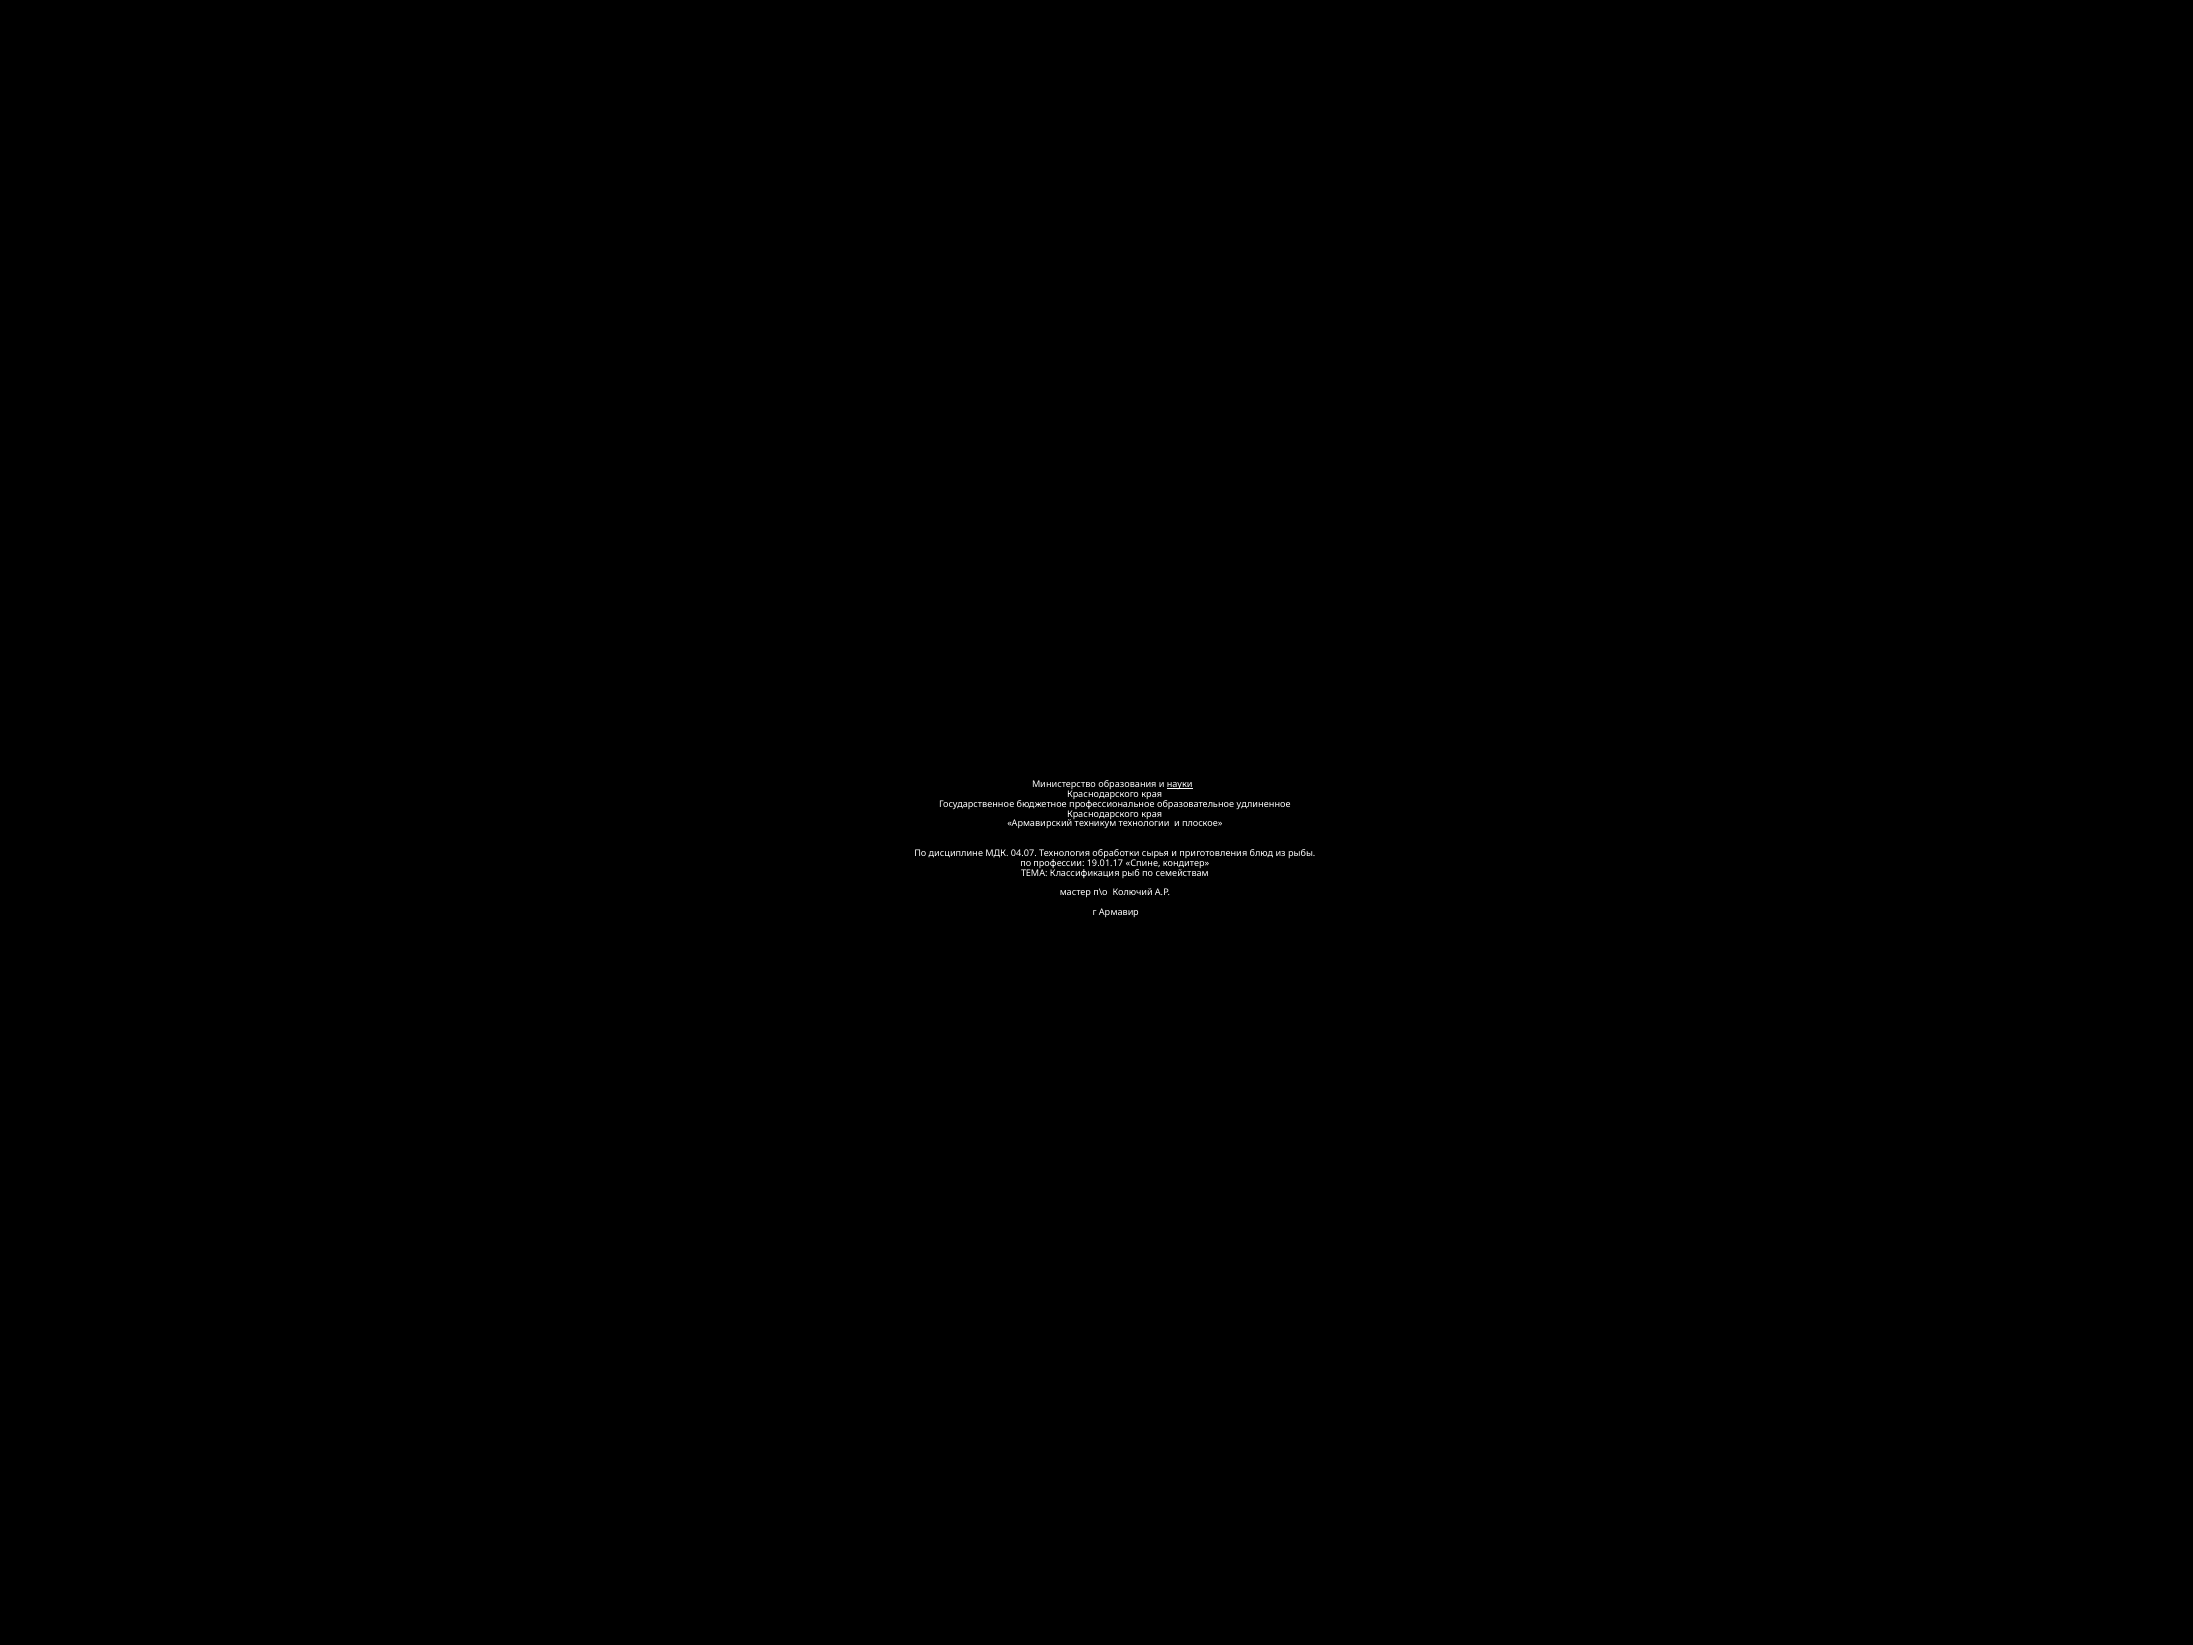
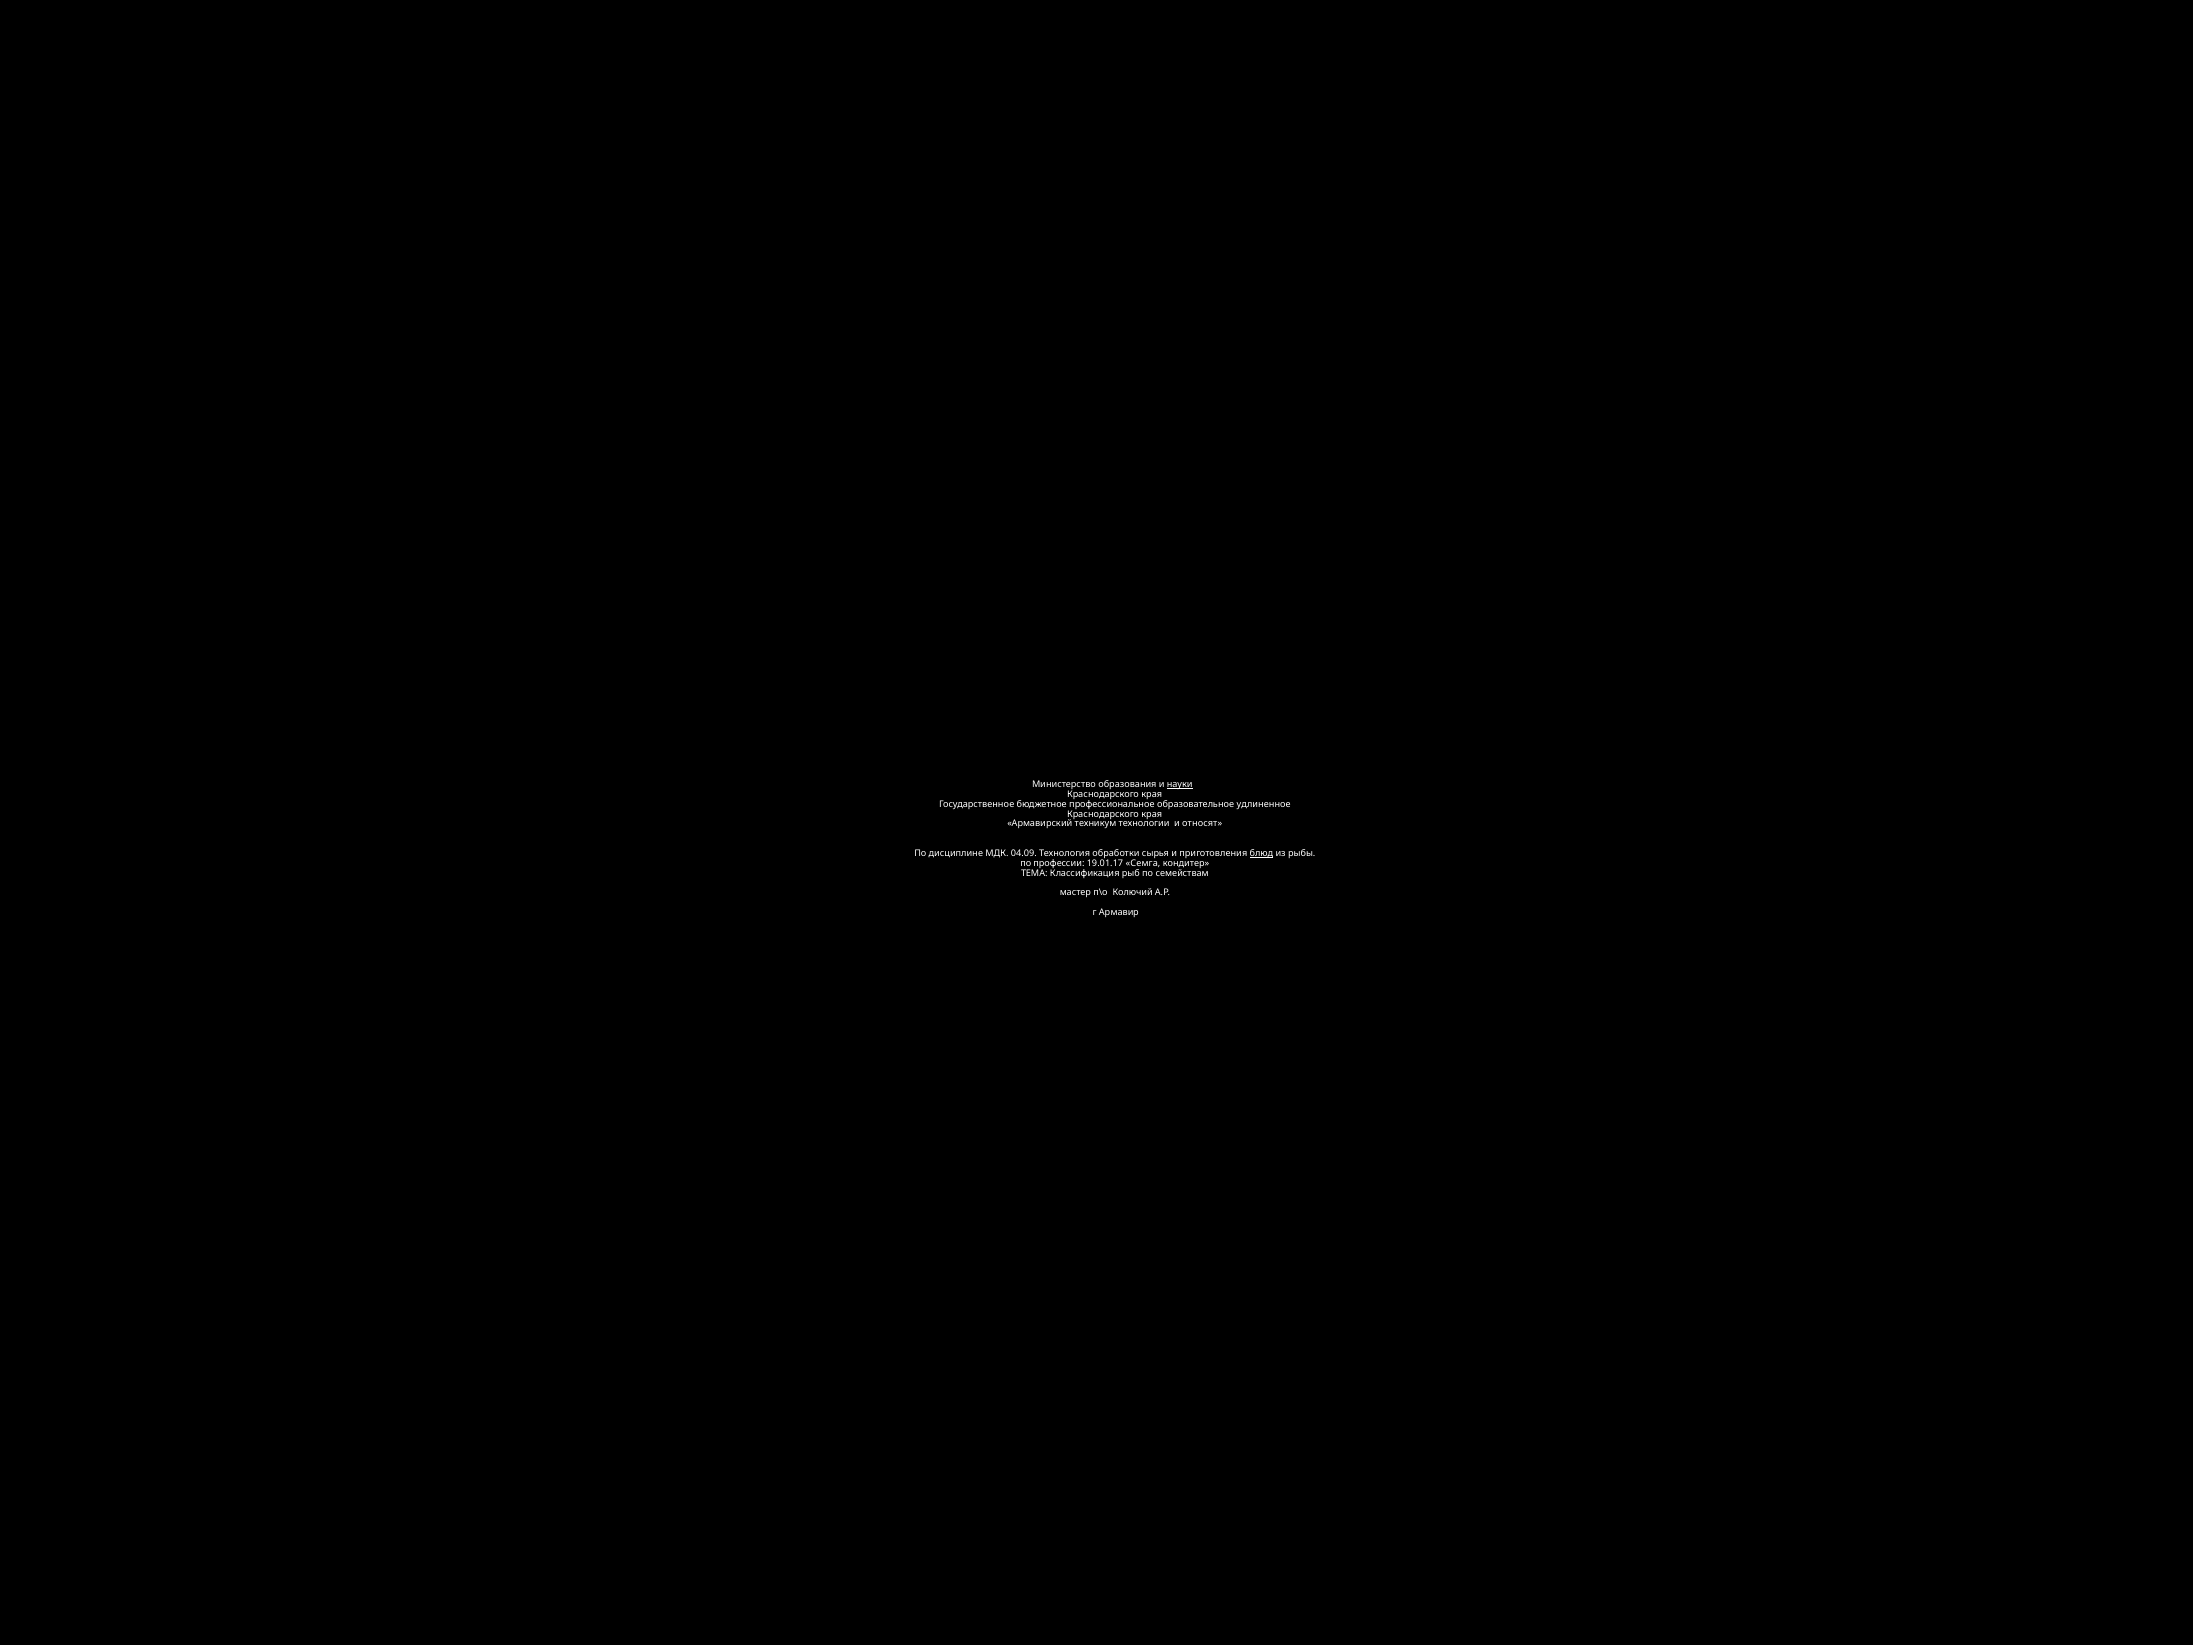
плоское: плоское -> относят
04.07: 04.07 -> 04.09
блюд underline: none -> present
Спине: Спине -> Семга
